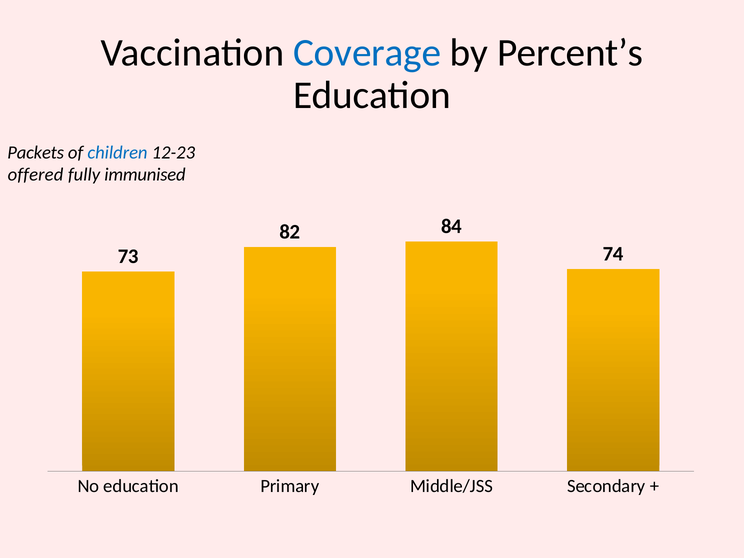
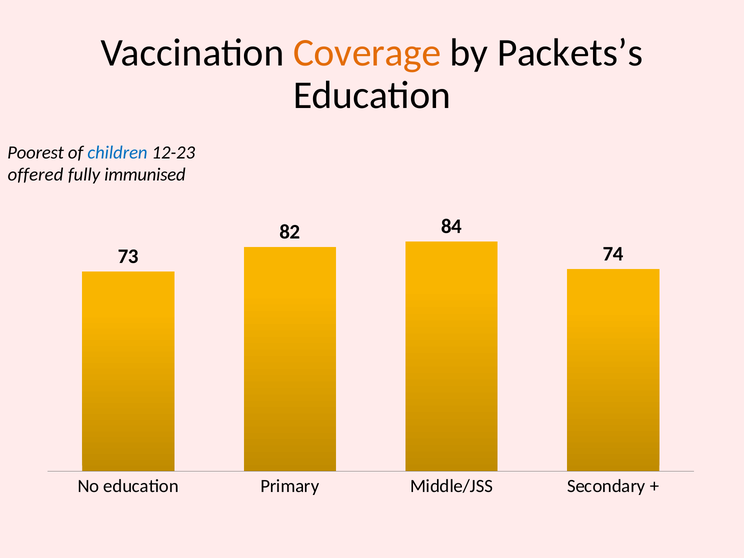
Coverage colour: blue -> orange
Percent’s: Percent’s -> Packets’s
Packets: Packets -> Poorest
